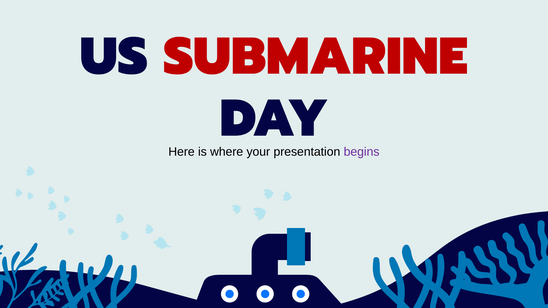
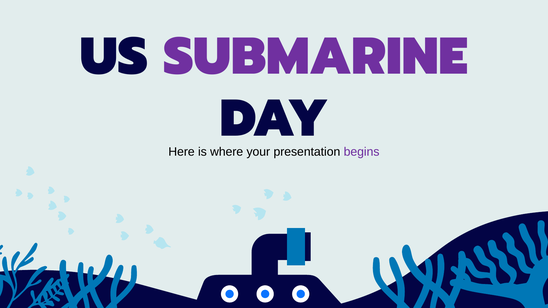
SUBMARINE colour: red -> purple
